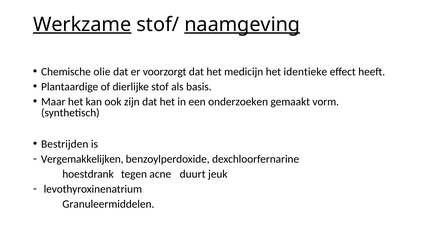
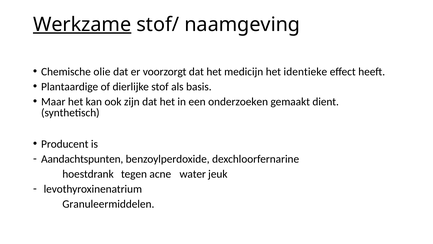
naamgeving underline: present -> none
vorm: vorm -> dient
Bestrijden: Bestrijden -> Producent
Vergemakkelijken: Vergemakkelijken -> Aandachtspunten
duurt: duurt -> water
